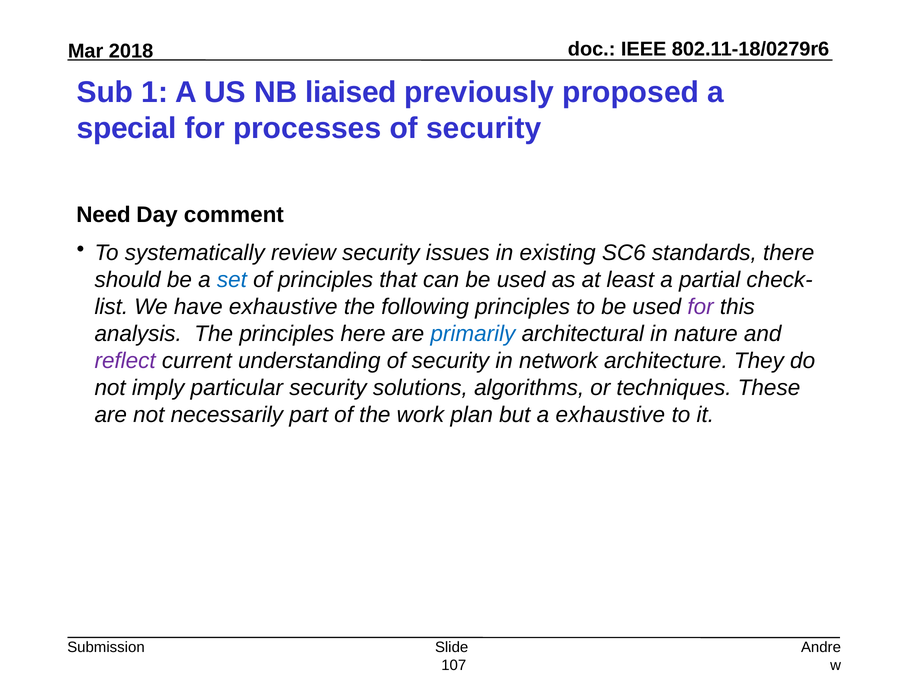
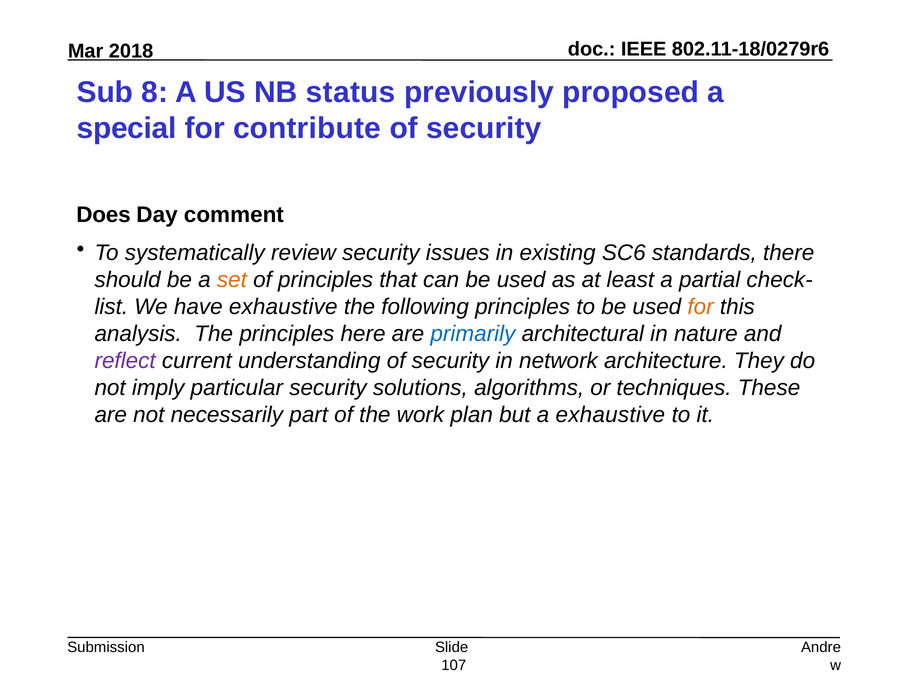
1: 1 -> 8
liaised: liaised -> status
processes: processes -> contribute
Need: Need -> Does
set colour: blue -> orange
for at (701, 307) colour: purple -> orange
